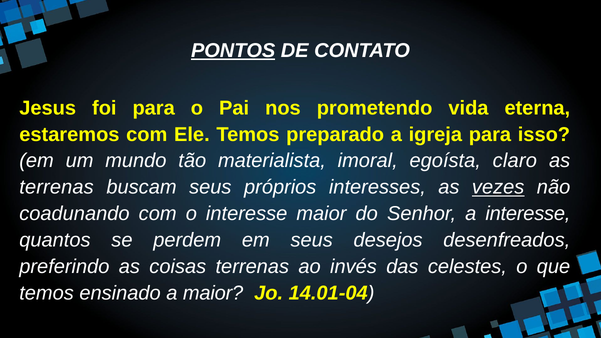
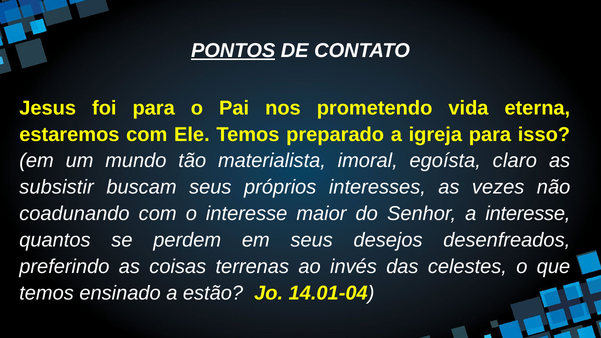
terrenas at (57, 187): terrenas -> subsistir
vezes underline: present -> none
a maior: maior -> estão
